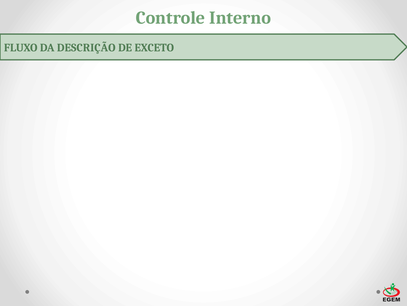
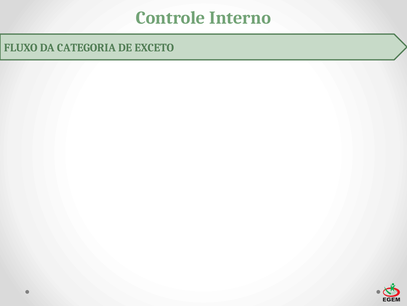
DESCRIÇÃO: DESCRIÇÃO -> CATEGORIA
